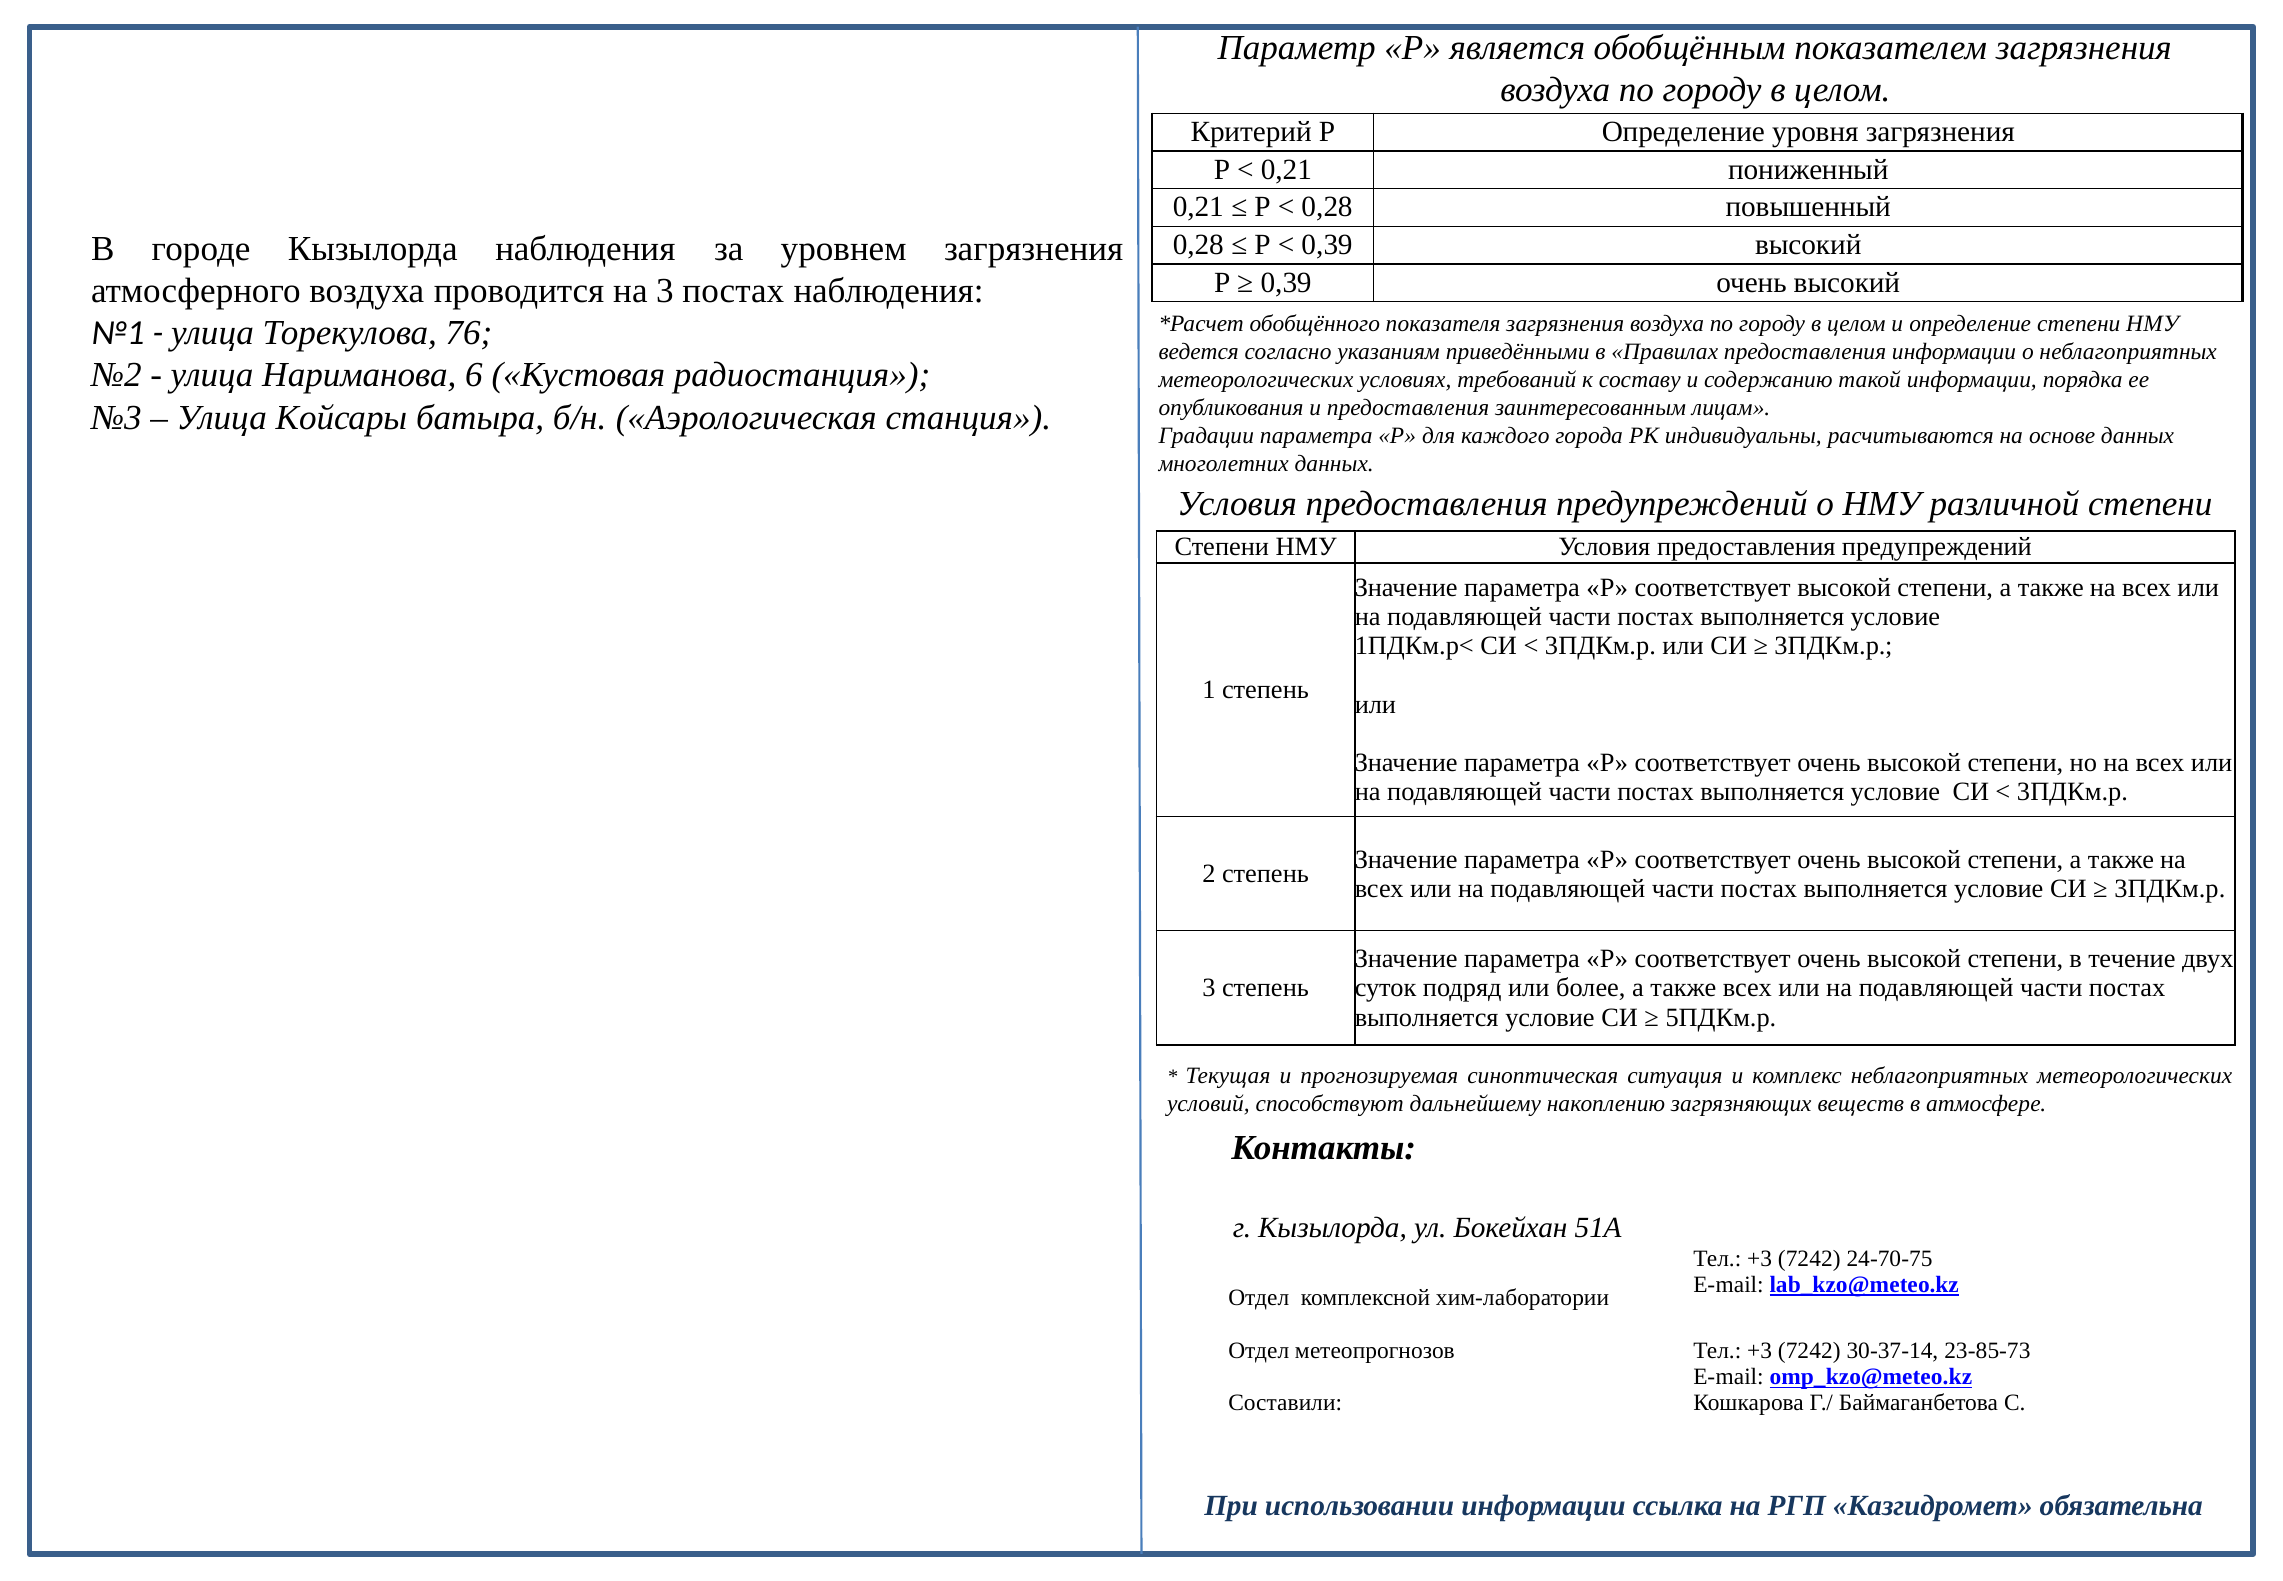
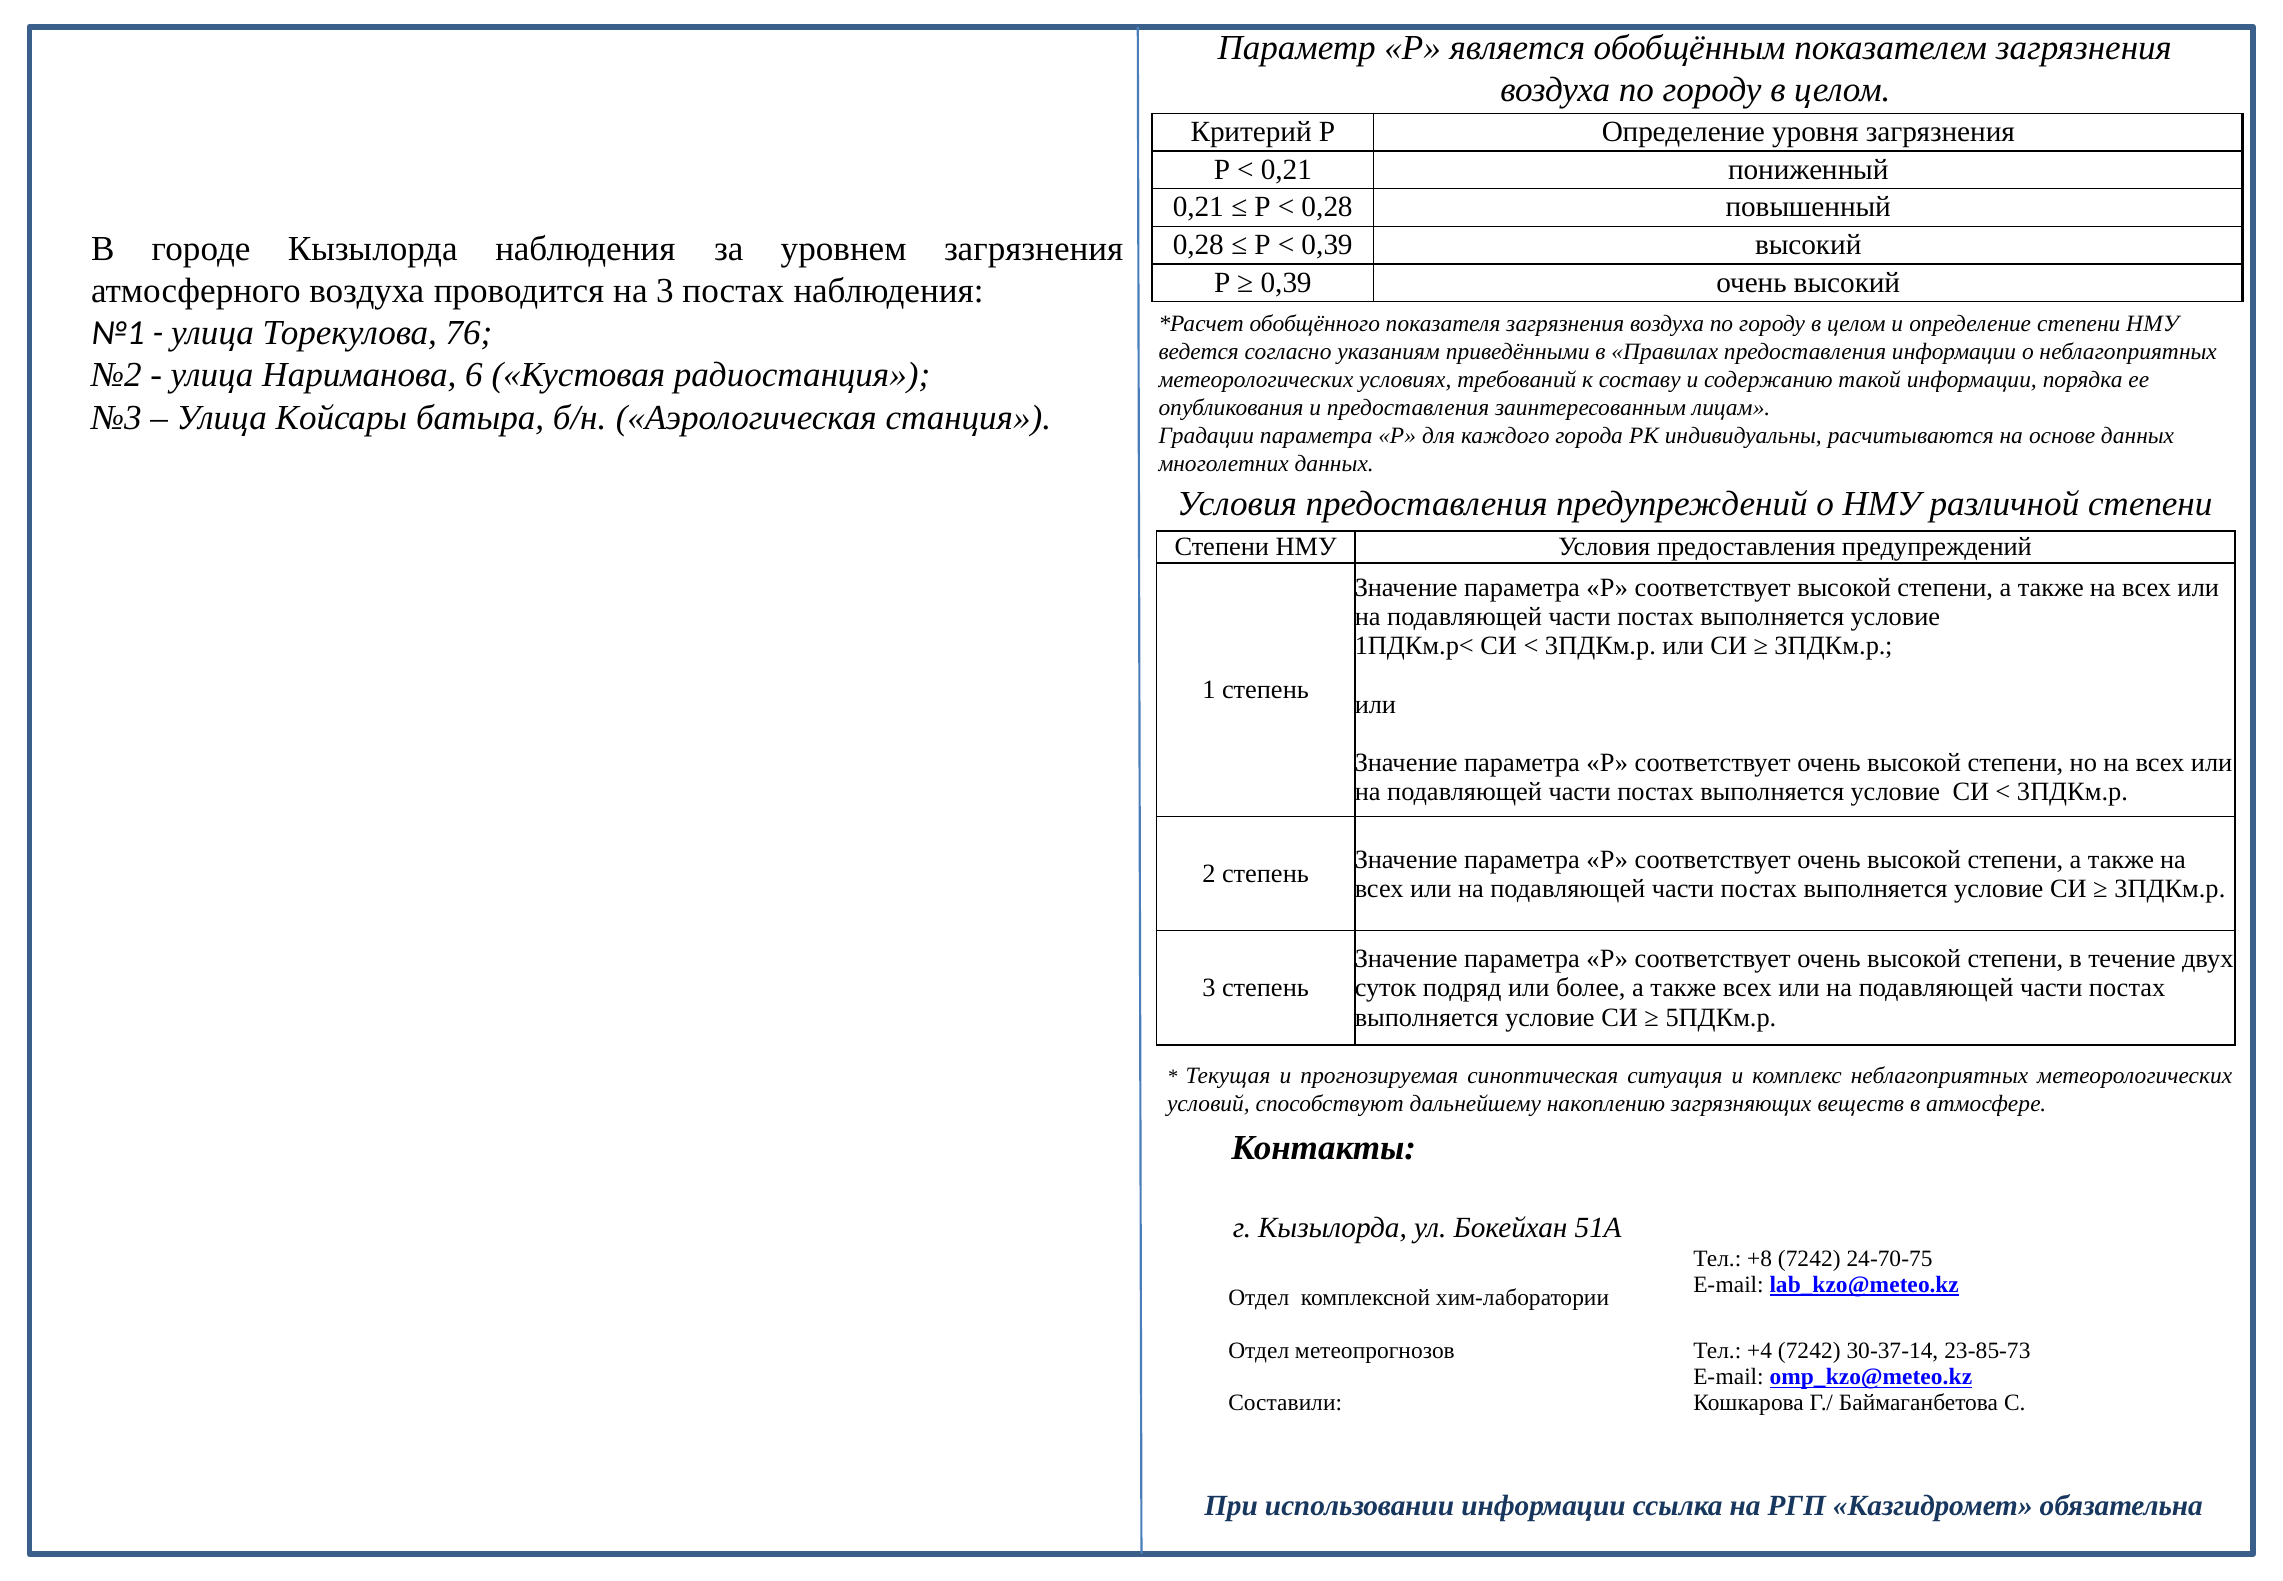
+3 at (1760, 1258): +3 -> +8
+3 at (1760, 1351): +3 -> +4
